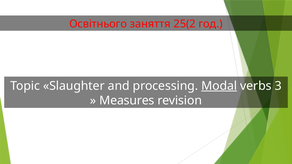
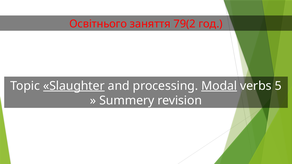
25(2: 25(2 -> 79(2
Slaughter underline: none -> present
3: 3 -> 5
Measures: Measures -> Summery
